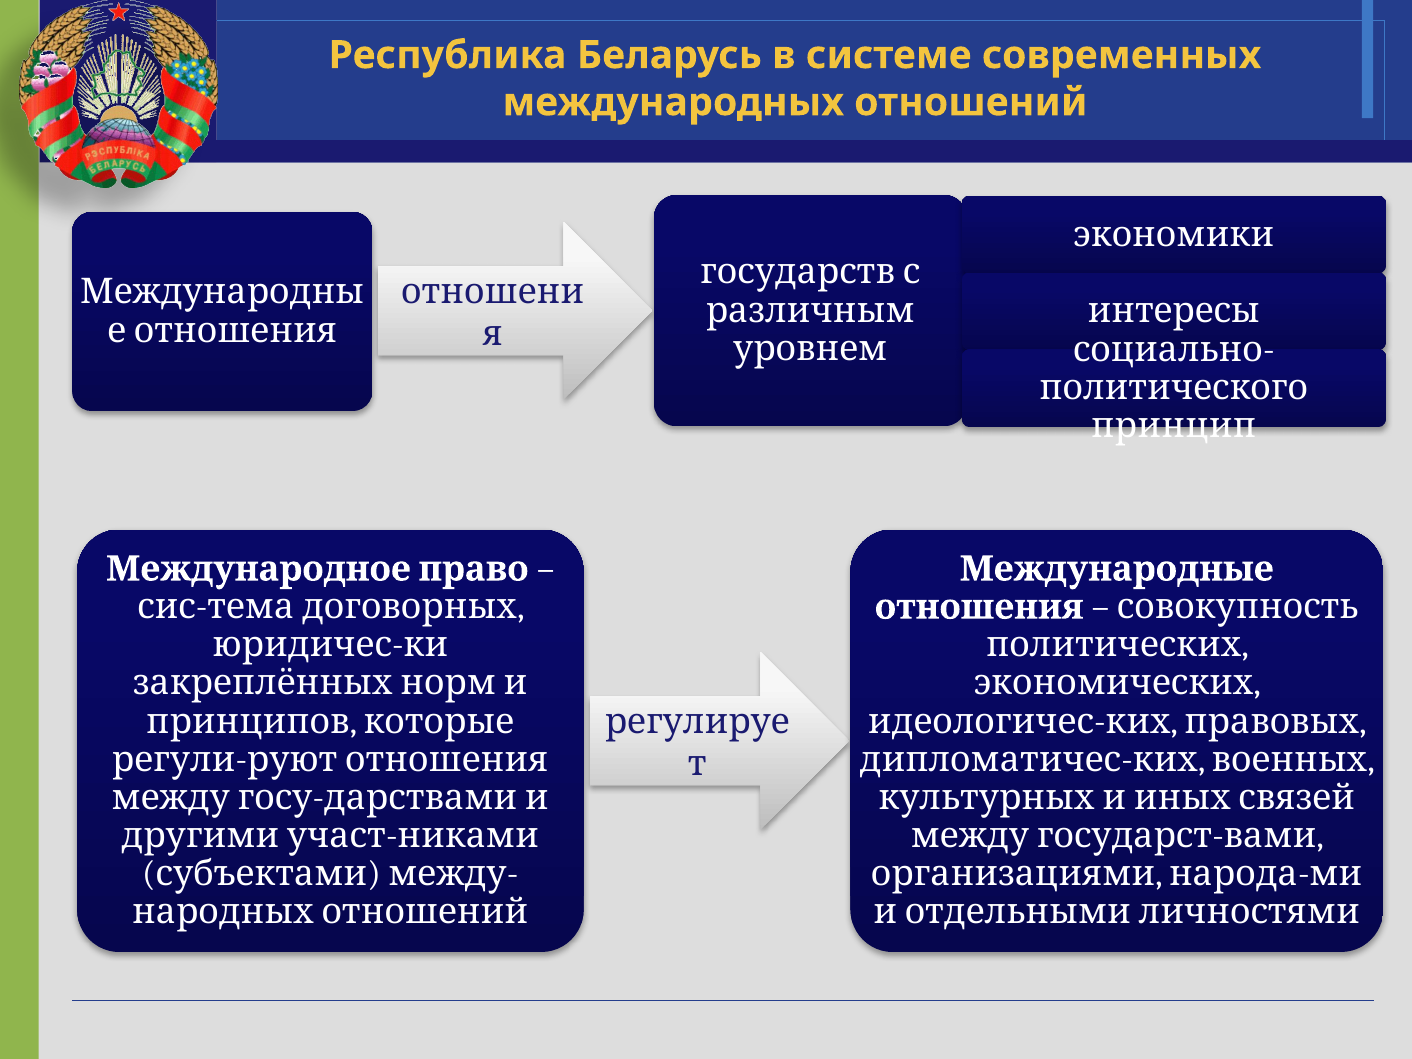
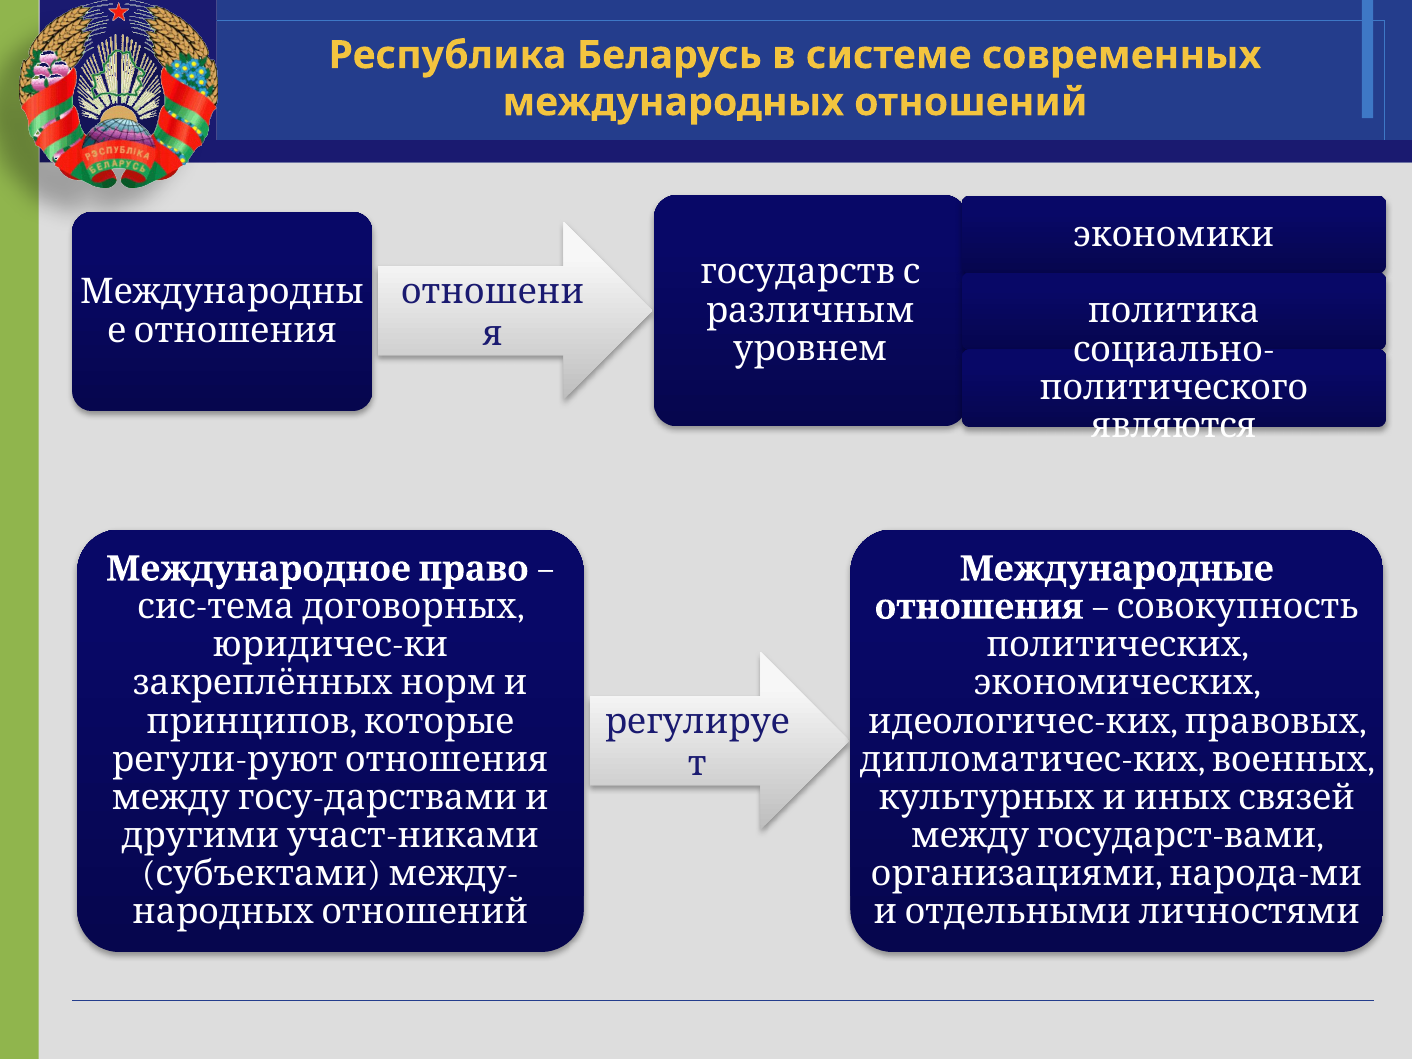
интересы: интересы -> политика
принцип: принцип -> являются
